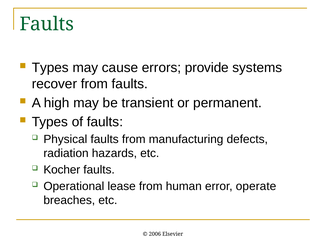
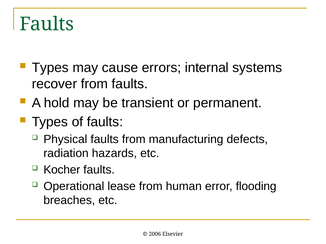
provide: provide -> internal
high: high -> hold
operate: operate -> flooding
